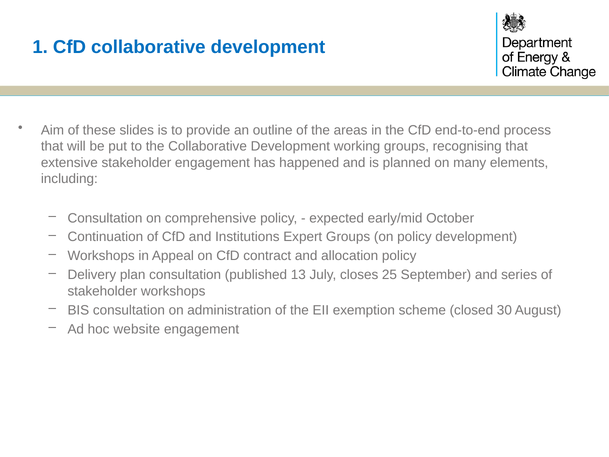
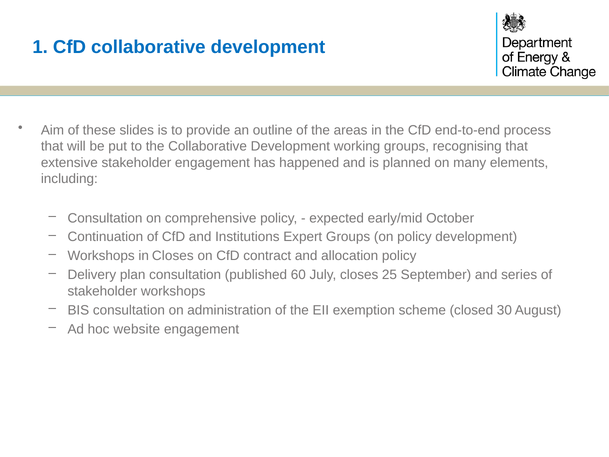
in Appeal: Appeal -> Closes
13: 13 -> 60
